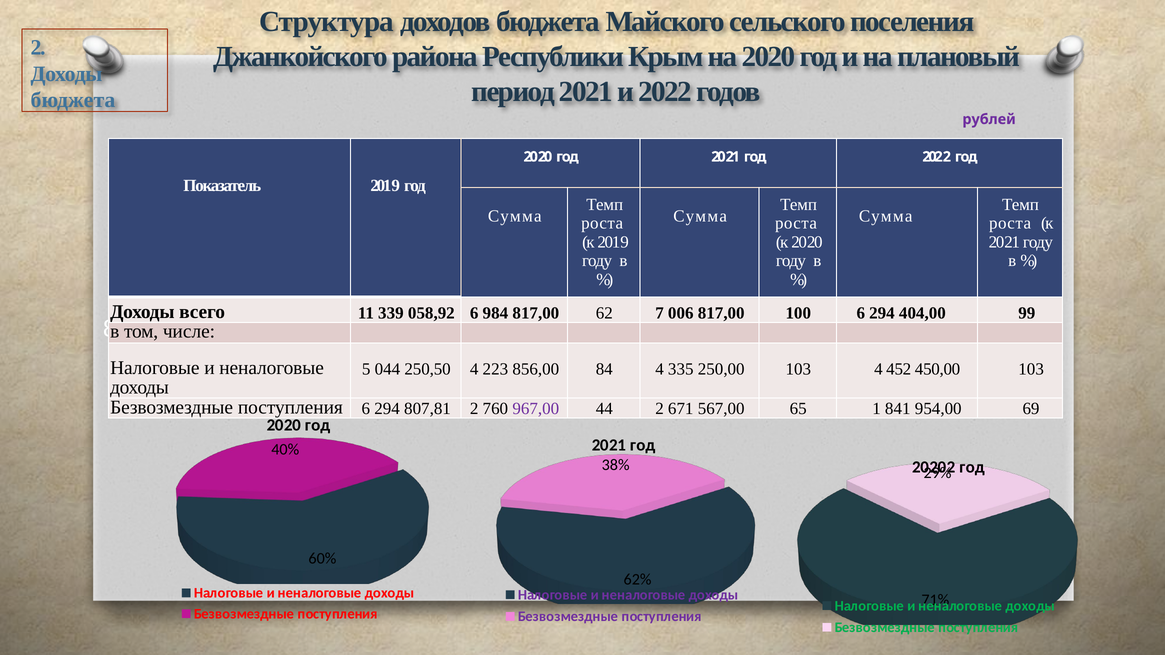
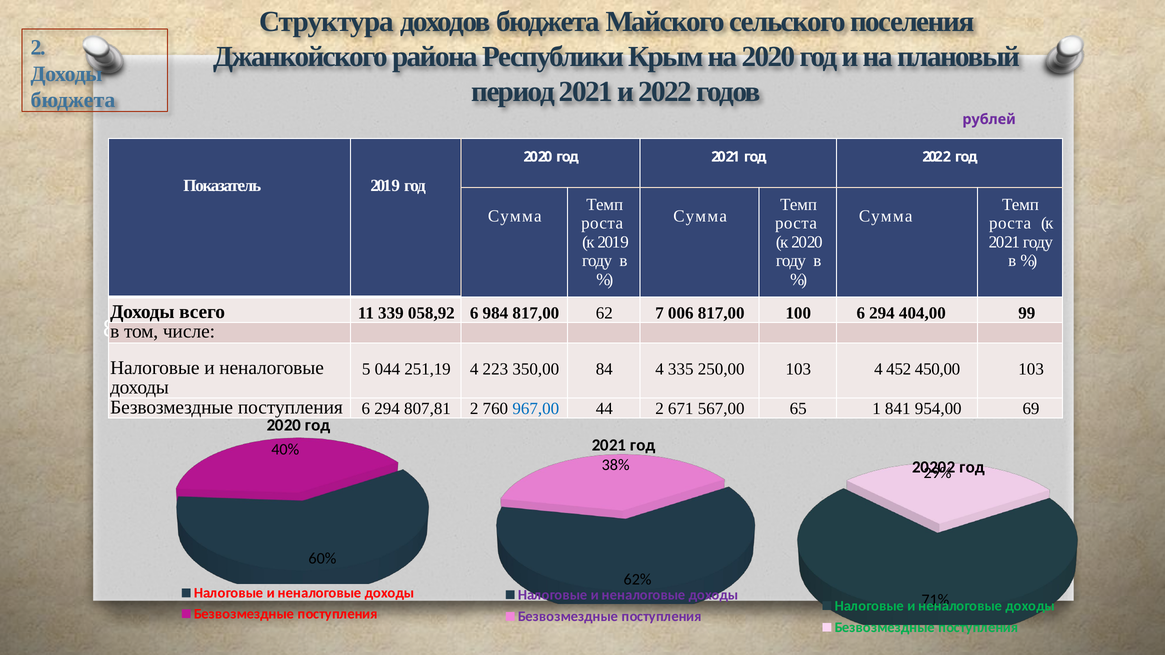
250,50: 250,50 -> 251,19
856,00: 856,00 -> 350,00
967,00 colour: purple -> blue
